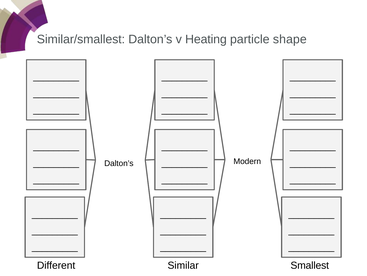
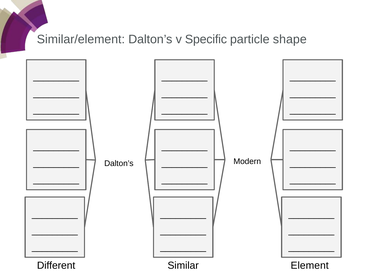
Similar/smallest: Similar/smallest -> Similar/element
Heating: Heating -> Specific
Smallest: Smallest -> Element
